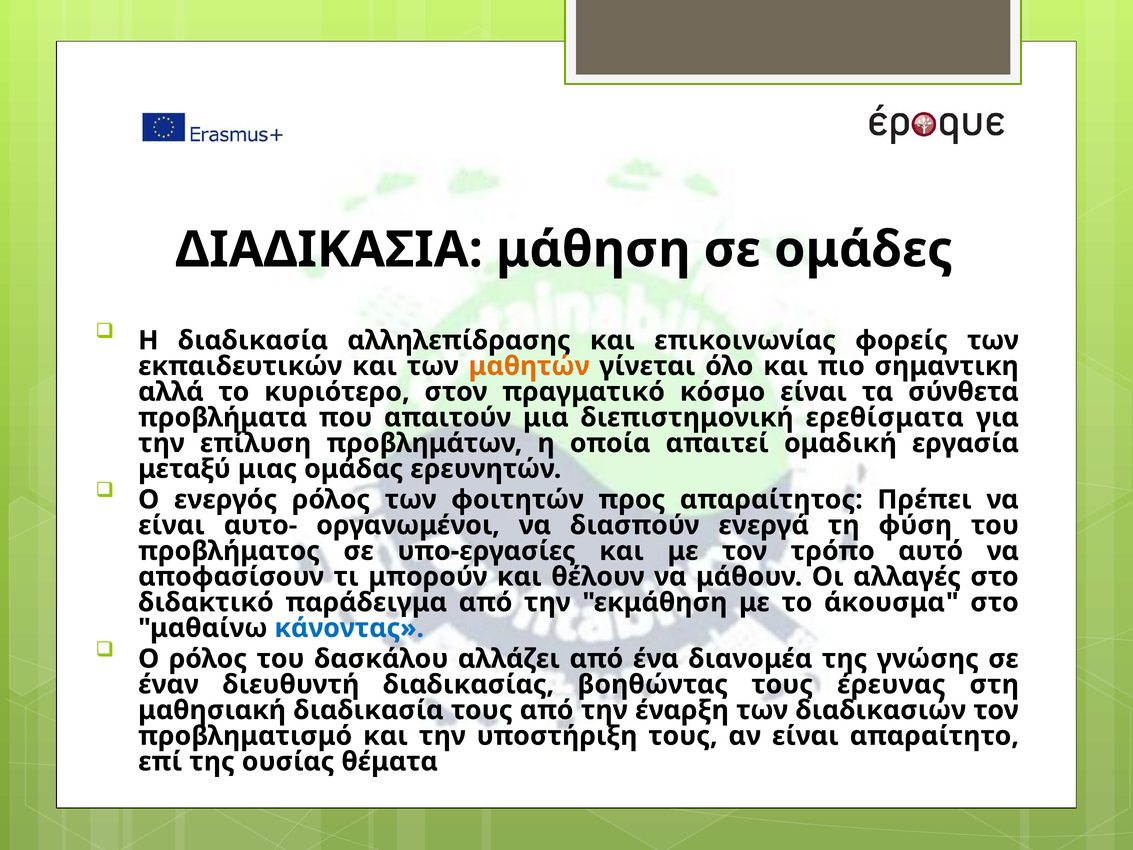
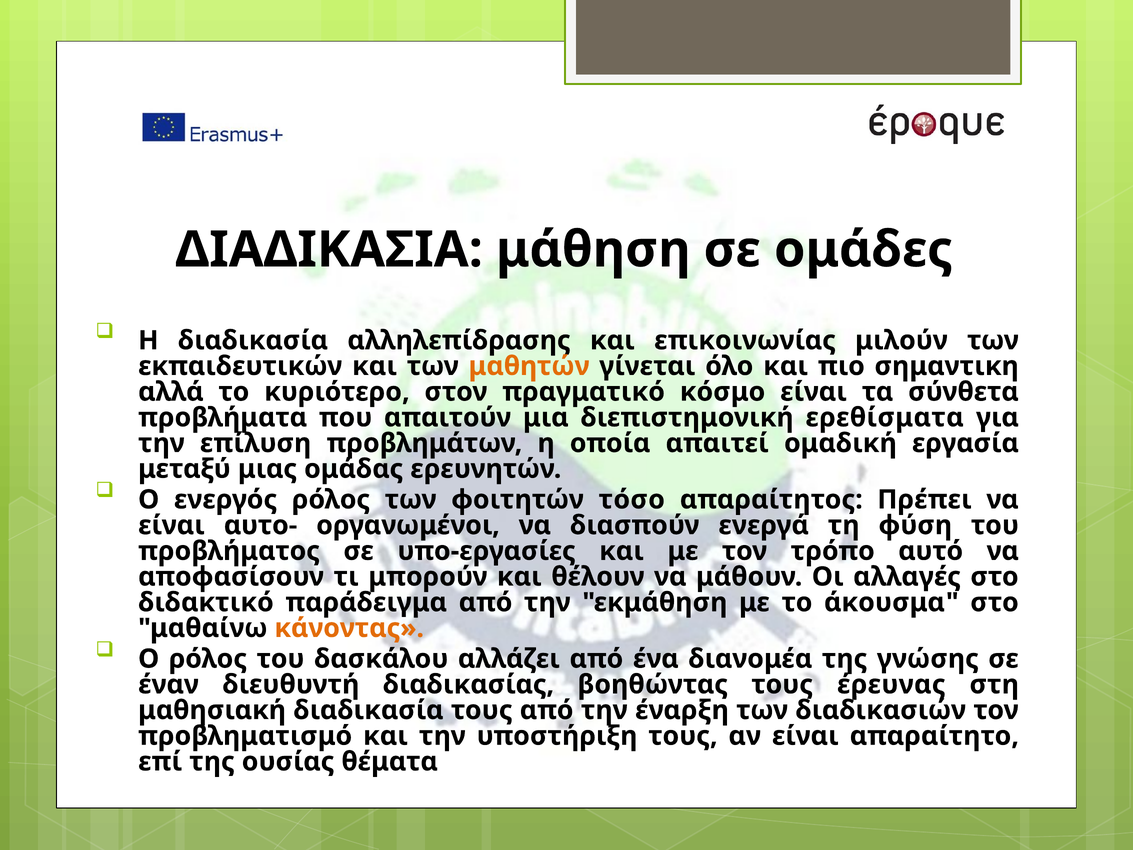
φορείς: φορείς -> μιλούν
προς: προς -> τόσο
κάνοντας colour: blue -> orange
